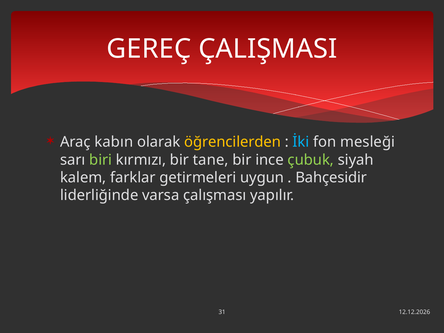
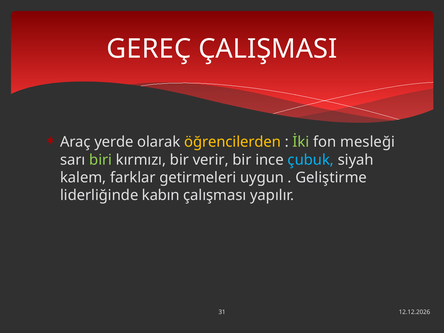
kabın: kabın -> yerde
İki colour: light blue -> light green
tane: tane -> verir
çubuk colour: light green -> light blue
Bahçesidir: Bahçesidir -> Geliştirme
varsa: varsa -> kabın
